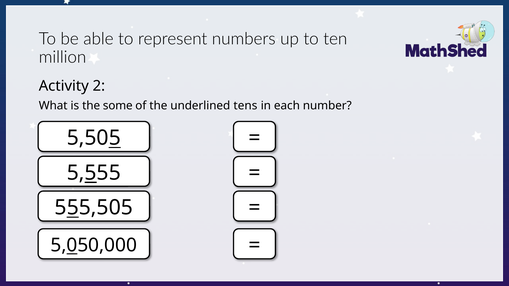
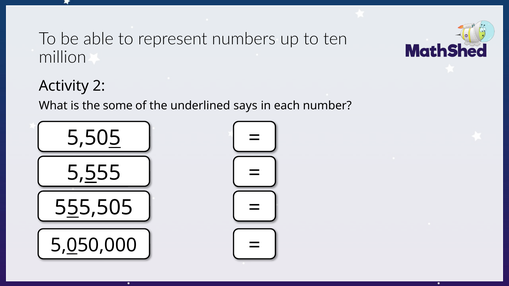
tens: tens -> says
